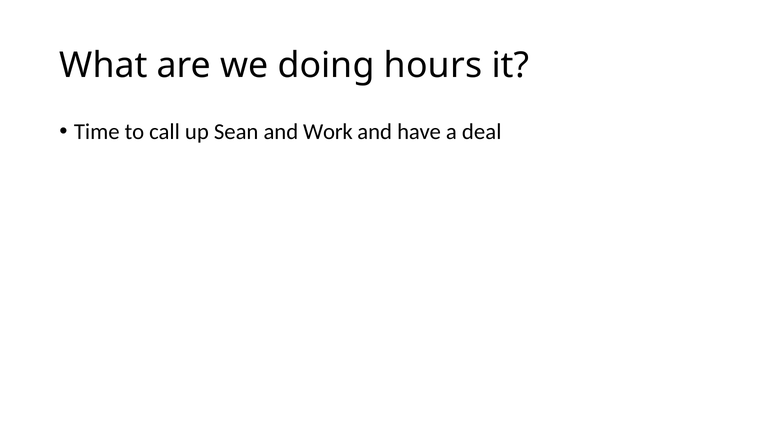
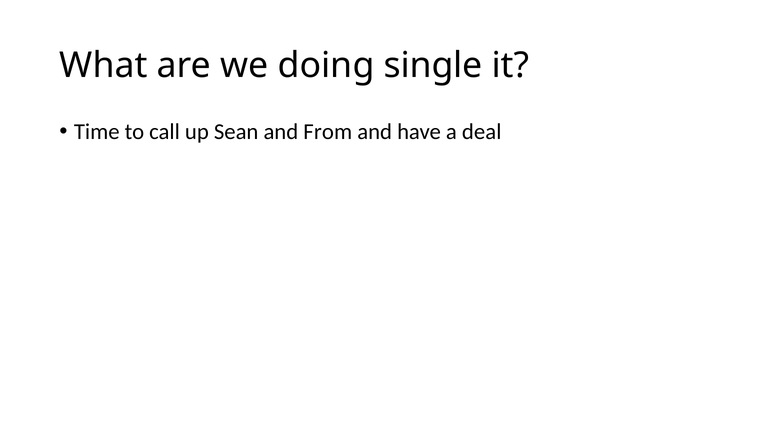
hours: hours -> single
Work: Work -> From
